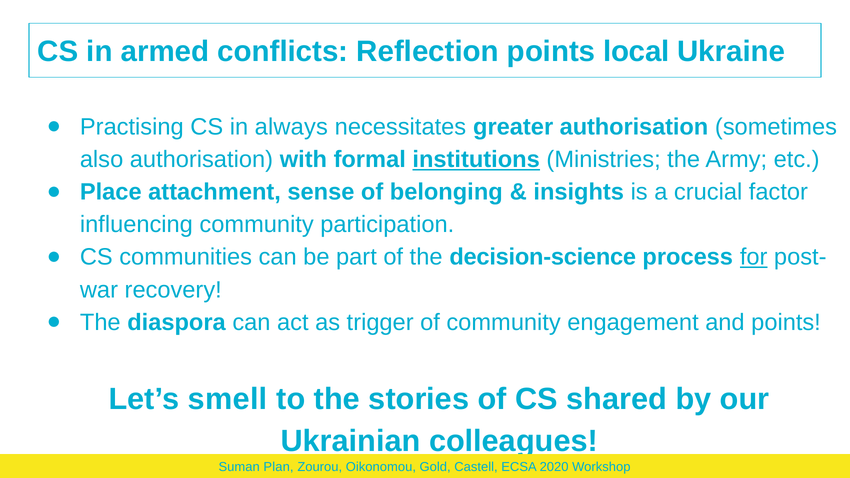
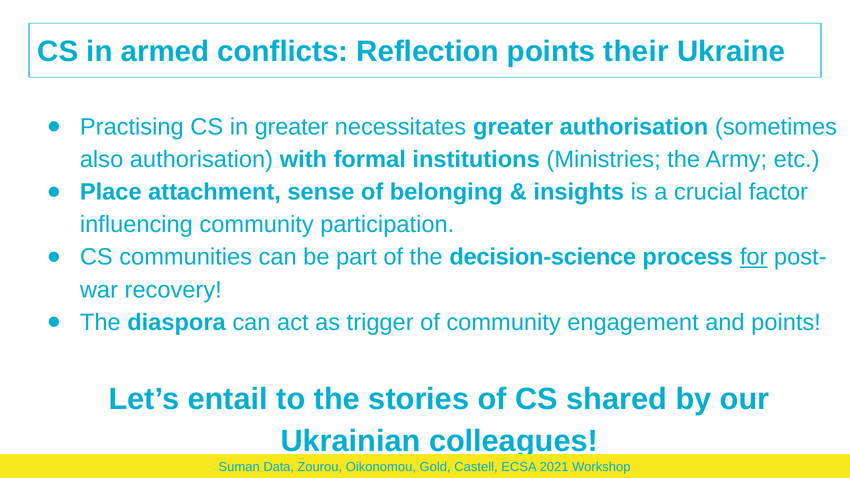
local: local -> their
in always: always -> greater
institutions underline: present -> none
smell: smell -> entail
Plan: Plan -> Data
2020: 2020 -> 2021
